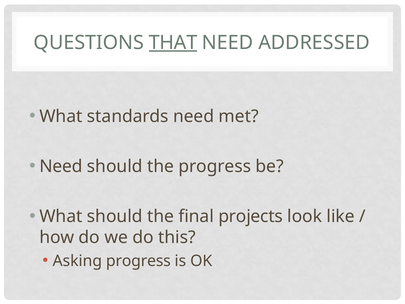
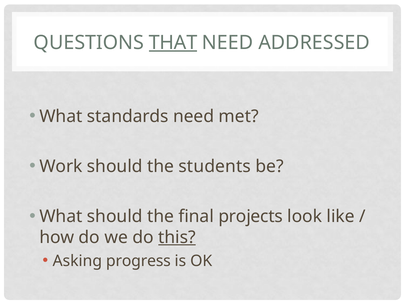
Need at (61, 166): Need -> Work
the progress: progress -> students
this underline: none -> present
